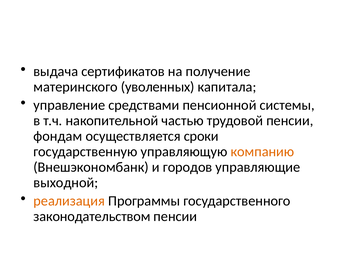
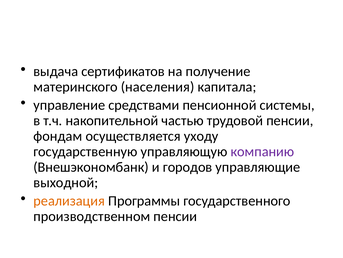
уволенных: уволенных -> населения
сроки: сроки -> уходу
компанию colour: orange -> purple
законодательством: законодательством -> производственном
